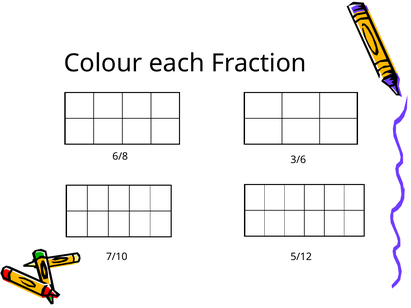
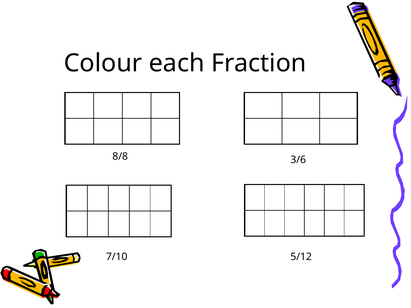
6/8: 6/8 -> 8/8
